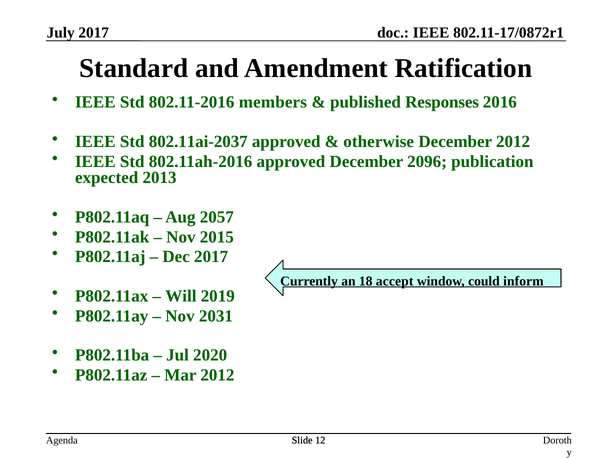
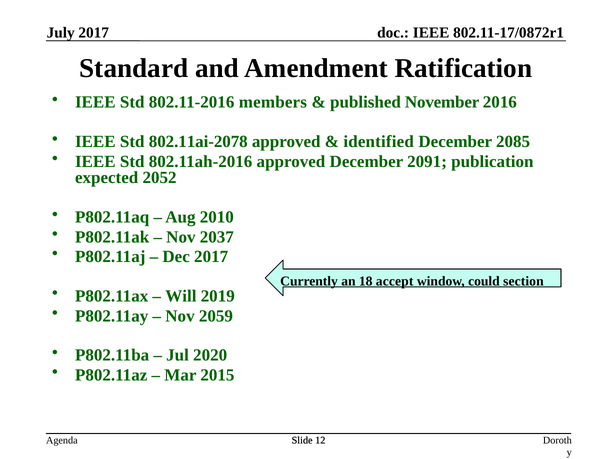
Responses: Responses -> November
802.11ai-2037: 802.11ai-2037 -> 802.11ai-2078
otherwise: otherwise -> identified
December 2012: 2012 -> 2085
2096: 2096 -> 2091
2013: 2013 -> 2052
2057: 2057 -> 2010
2015: 2015 -> 2037
inform: inform -> section
2031: 2031 -> 2059
Mar 2012: 2012 -> 2015
